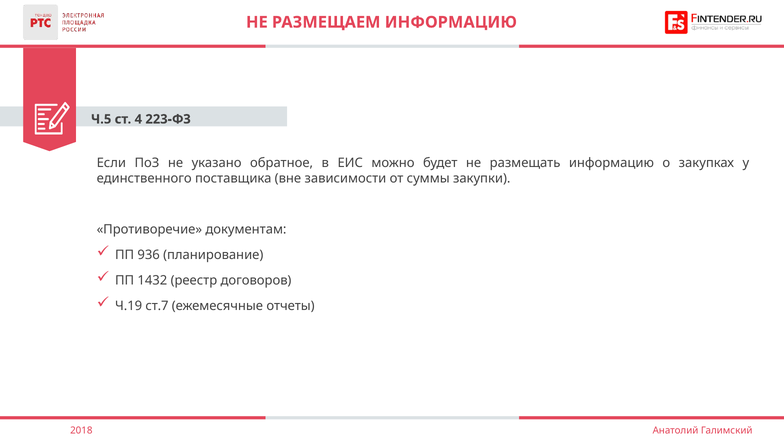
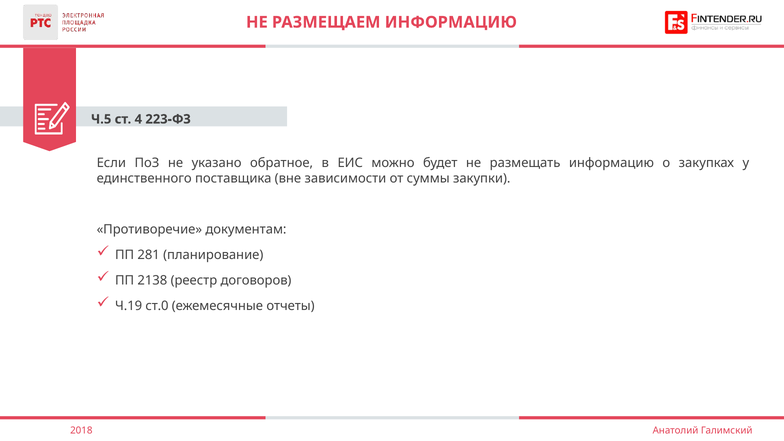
936: 936 -> 281
1432: 1432 -> 2138
ст.7: ст.7 -> ст.0
